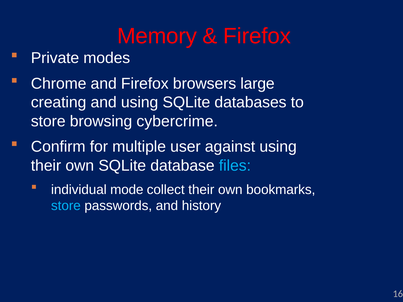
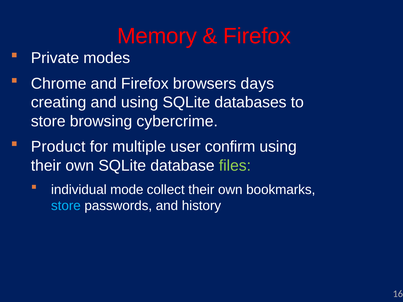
large: large -> days
Confirm: Confirm -> Product
against: against -> confirm
files colour: light blue -> light green
